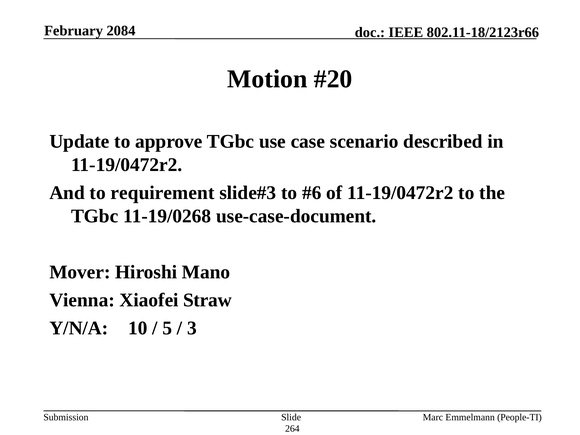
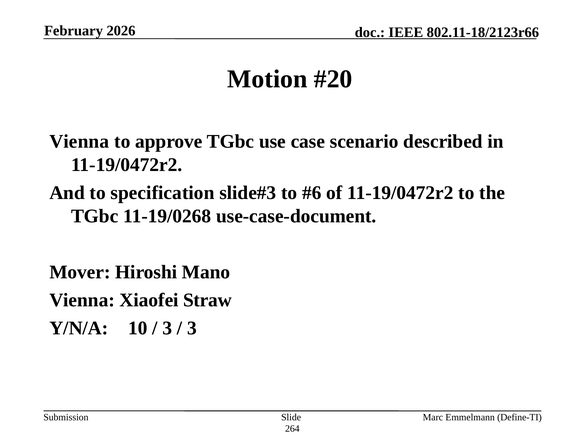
2084: 2084 -> 2026
Update at (79, 142): Update -> Vienna
requirement: requirement -> specification
5 at (167, 328): 5 -> 3
People-TI: People-TI -> Define-TI
